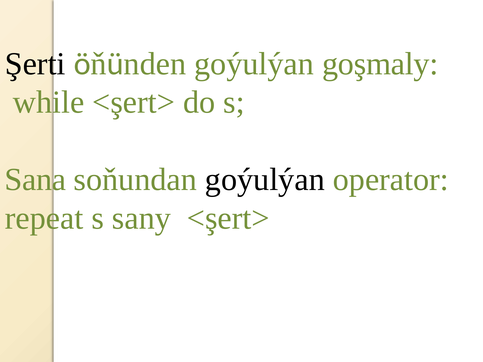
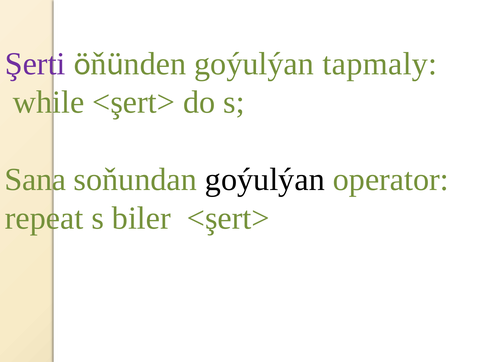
Şerti colour: black -> purple
goşmaly: goşmaly -> tapmaly
sany: sany -> biler
